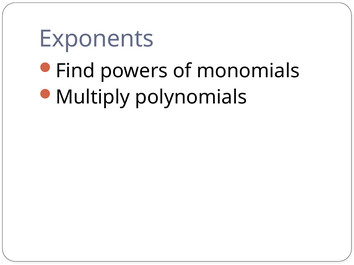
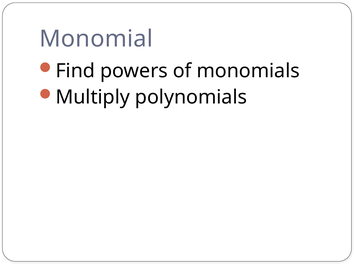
Exponents: Exponents -> Monomial
